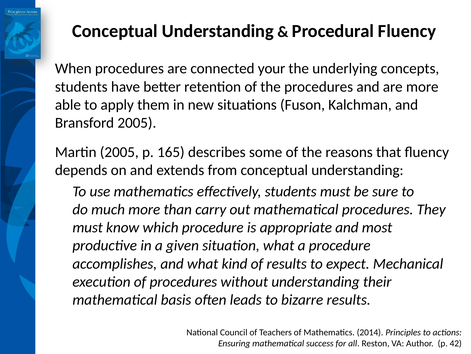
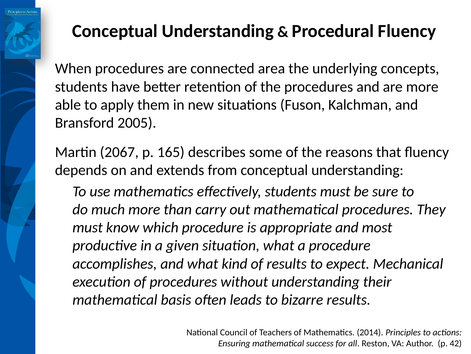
your: your -> area
Martin 2005: 2005 -> 2067
